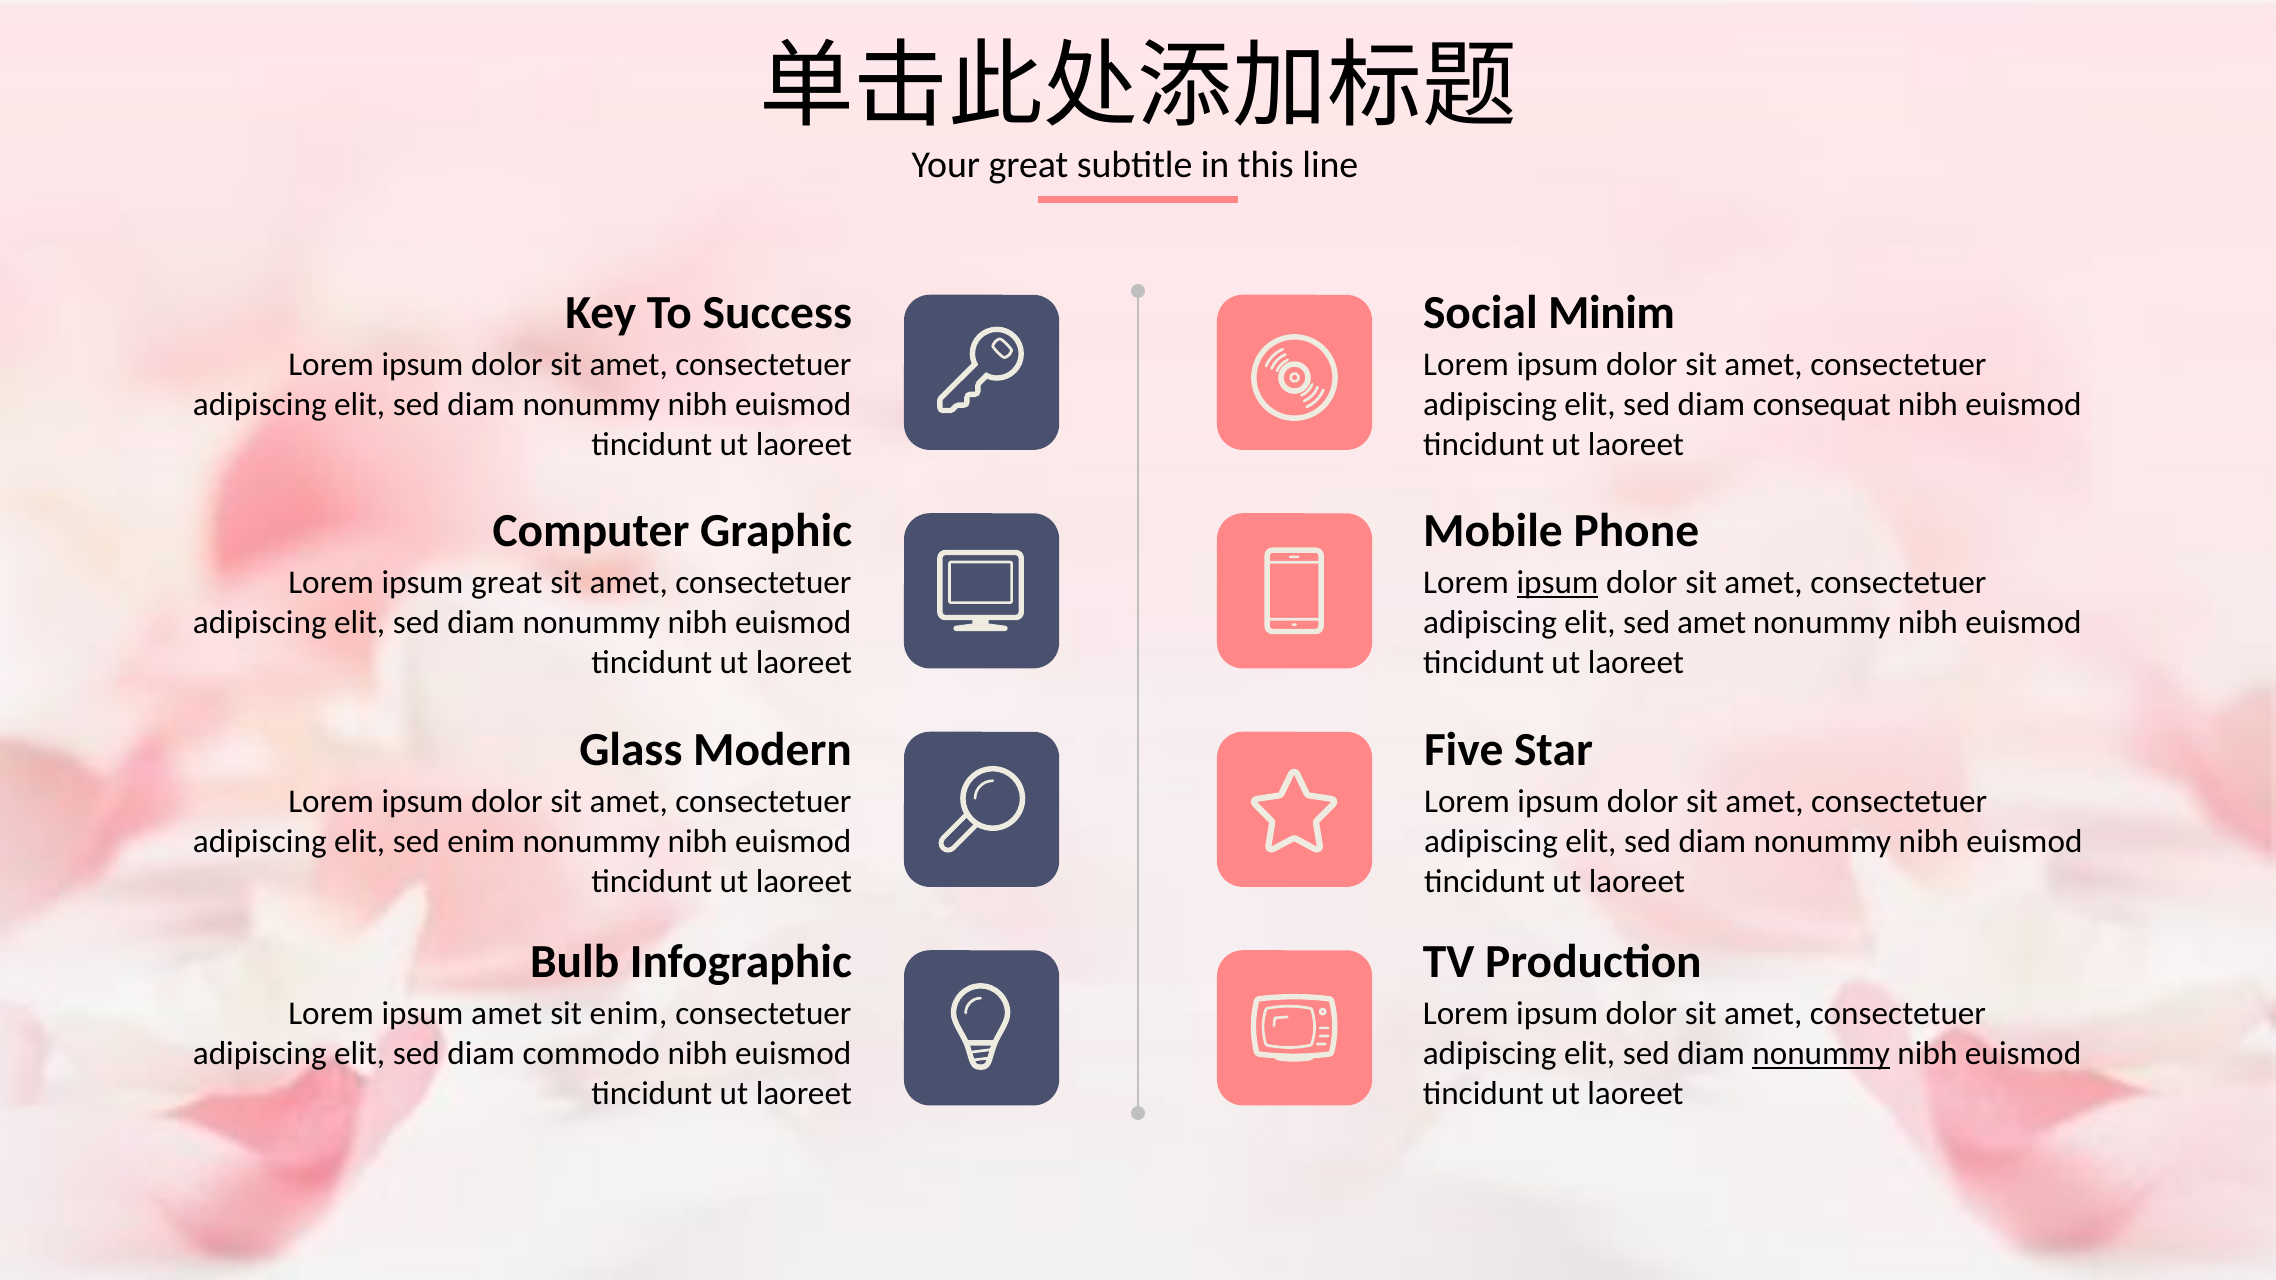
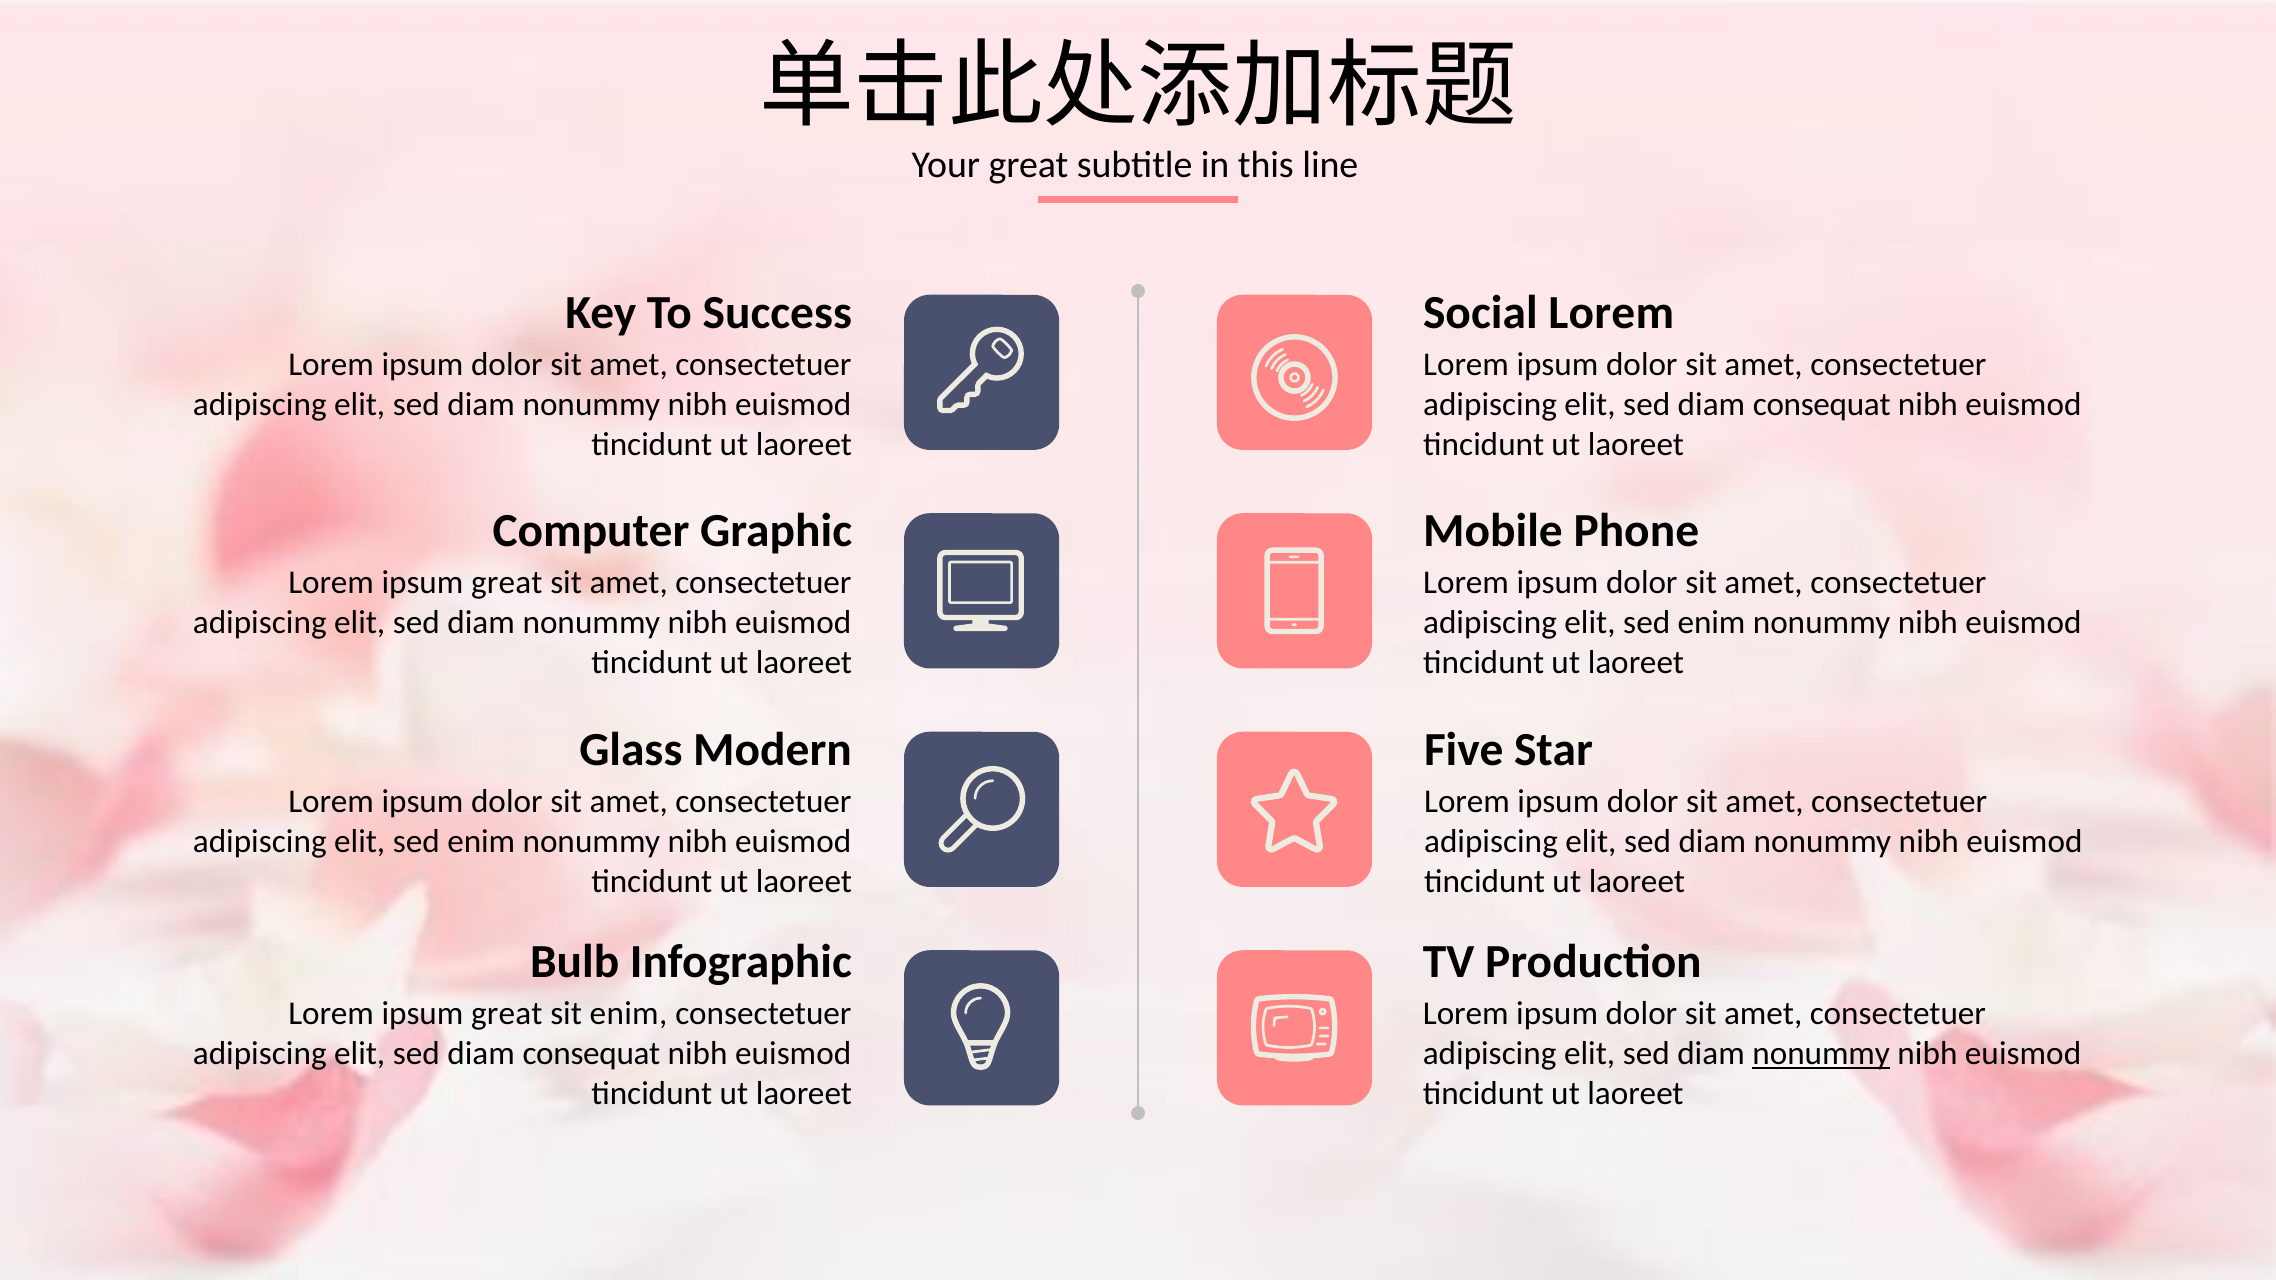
Social Minim: Minim -> Lorem
ipsum at (1557, 583) underline: present -> none
amet at (1712, 623): amet -> enim
amet at (507, 1014): amet -> great
commodo at (591, 1054): commodo -> consequat
